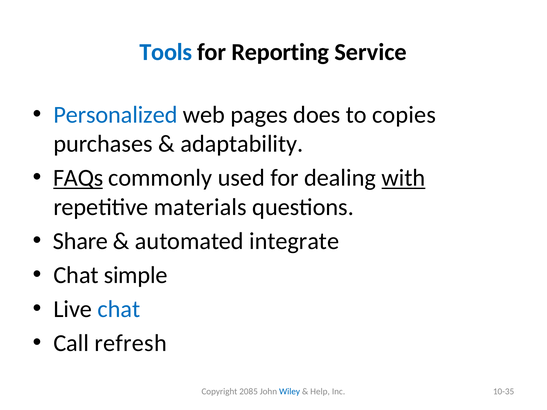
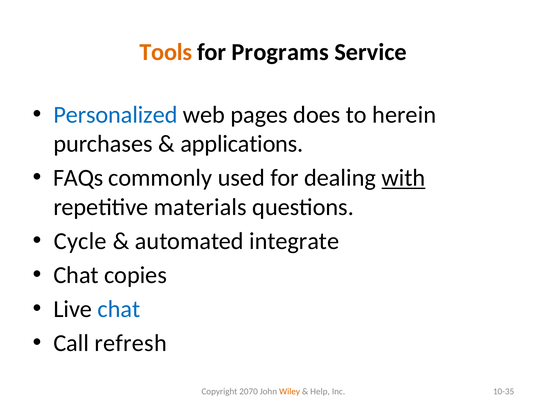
Tools colour: blue -> orange
Reporting: Reporting -> Programs
copies: copies -> herein
adaptability: adaptability -> applications
FAQs underline: present -> none
Share: Share -> Cycle
simple: simple -> copies
2085: 2085 -> 2070
Wiley colour: blue -> orange
